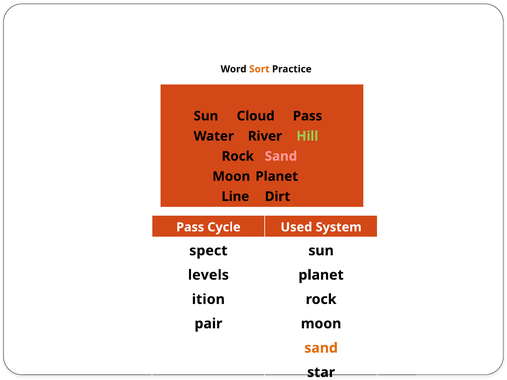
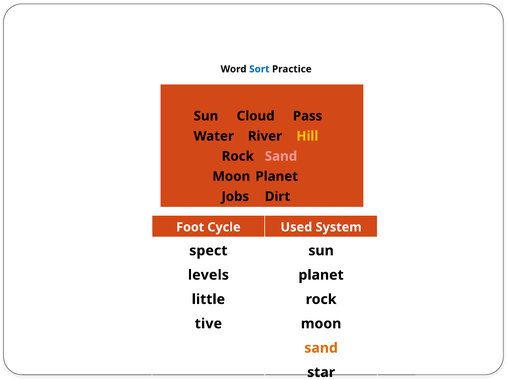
Sort colour: orange -> blue
Hill colour: light green -> yellow
Line: Line -> Jobs
Pass at (190, 227): Pass -> Foot
ition: ition -> little
pair: pair -> tive
